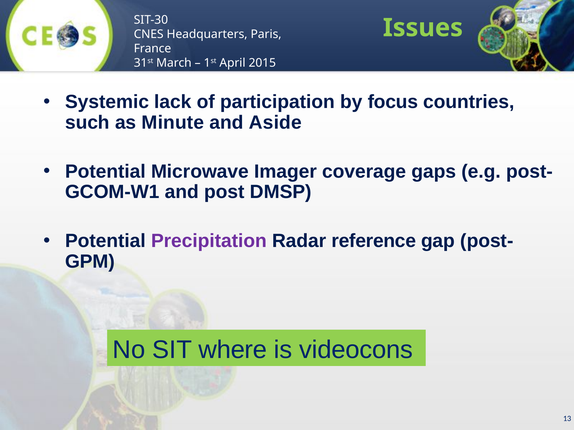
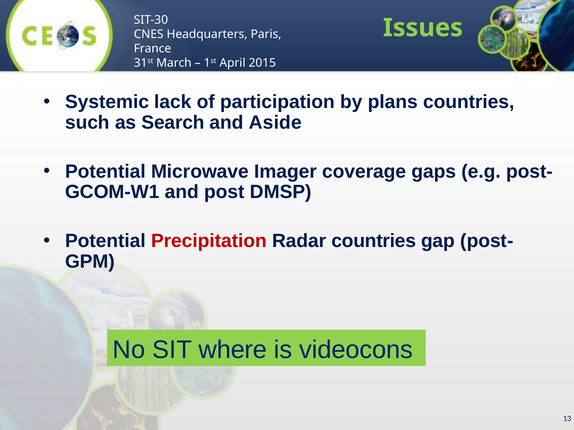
focus: focus -> plans
Minute: Minute -> Search
Precipitation colour: purple -> red
Radar reference: reference -> countries
